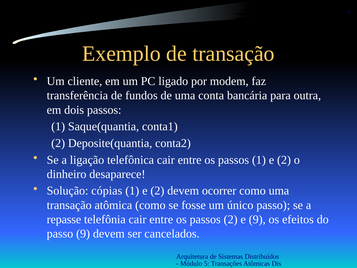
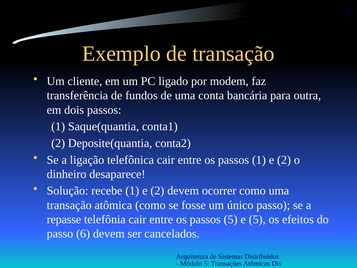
cópias: cópias -> recebe
passos 2: 2 -> 5
e 9: 9 -> 5
passo 9: 9 -> 6
